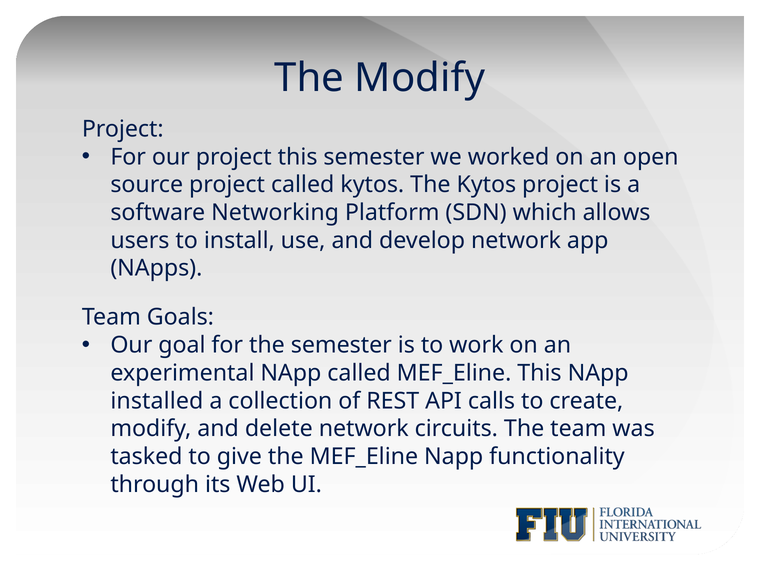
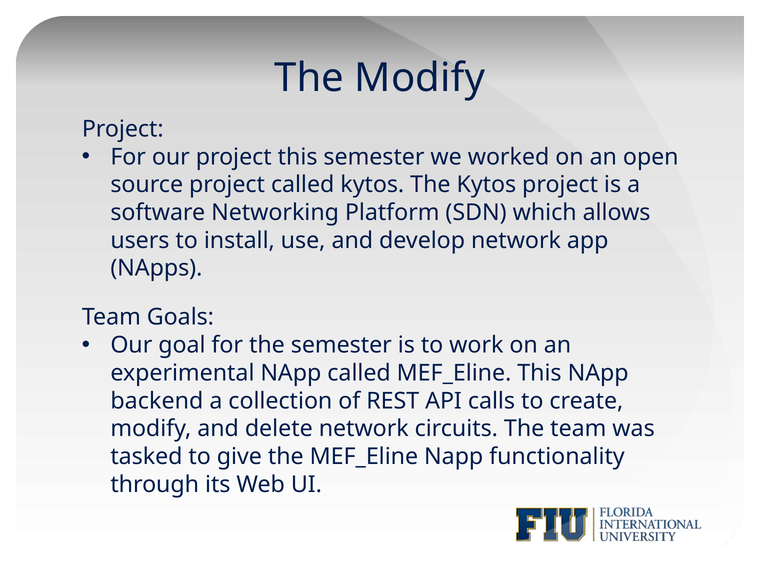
installed: installed -> backend
